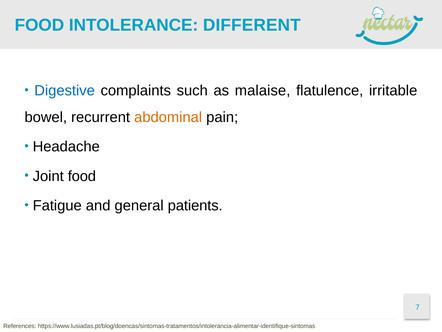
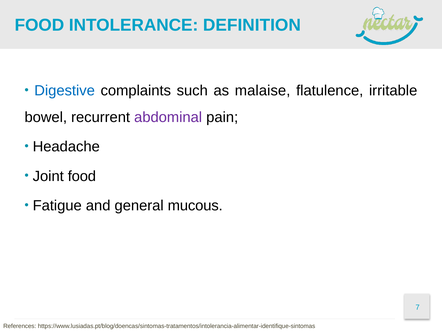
DIFFERENT: DIFFERENT -> DEFINITION
abdominal colour: orange -> purple
patients: patients -> mucous
